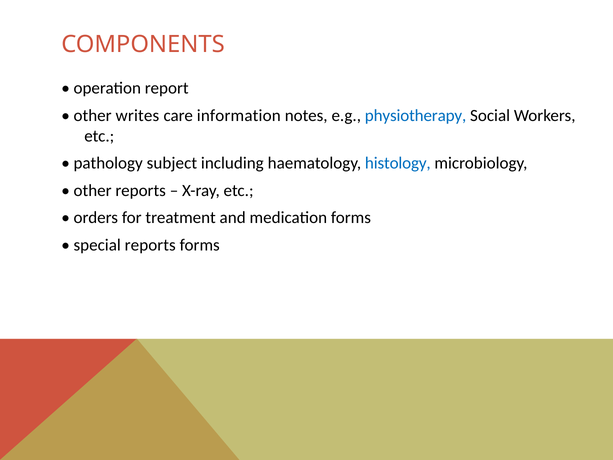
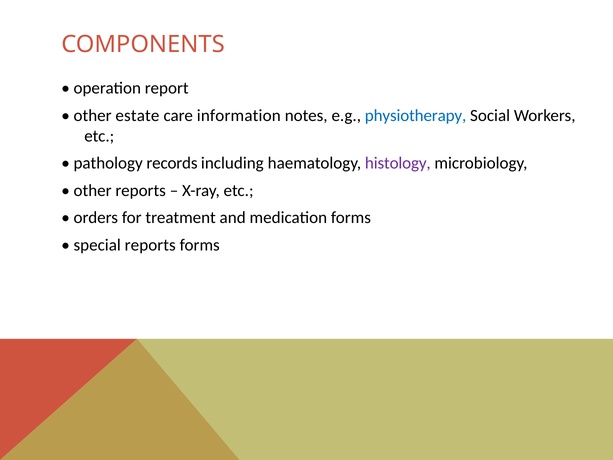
writes: writes -> estate
subject: subject -> records
histology colour: blue -> purple
